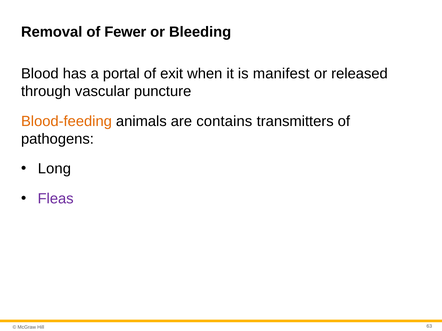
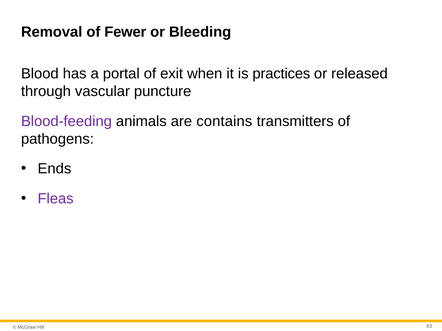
manifest: manifest -> practices
Blood-feeding colour: orange -> purple
Long: Long -> Ends
